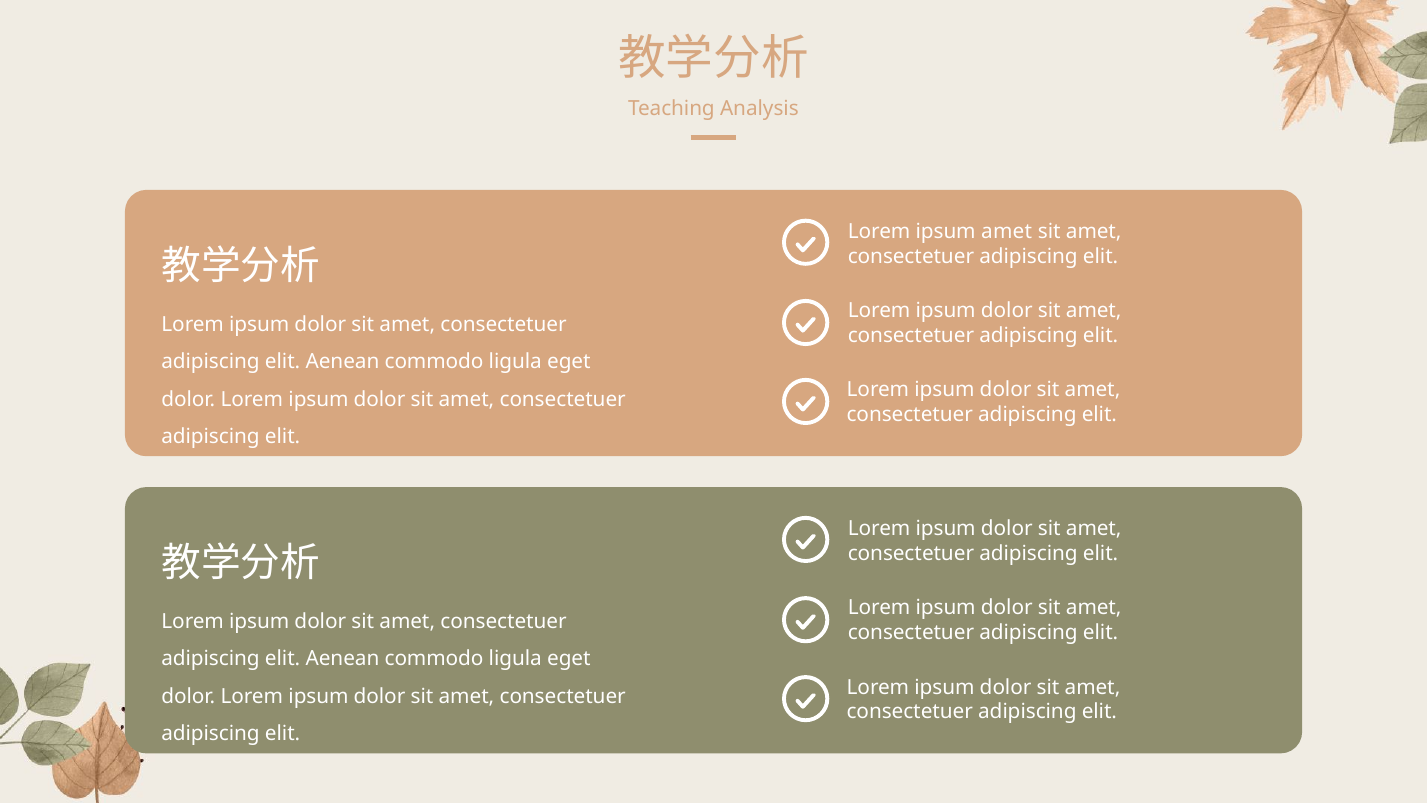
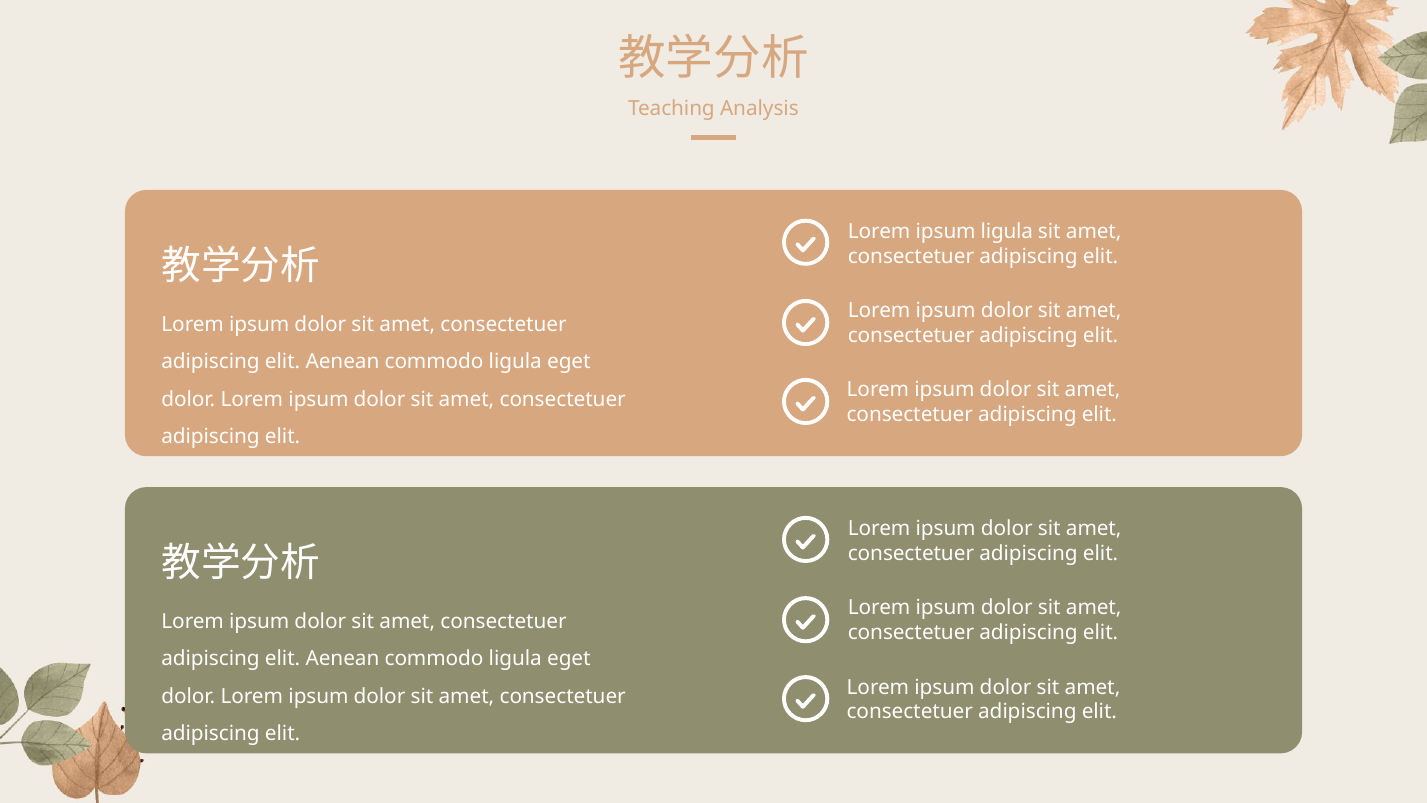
ipsum amet: amet -> ligula
